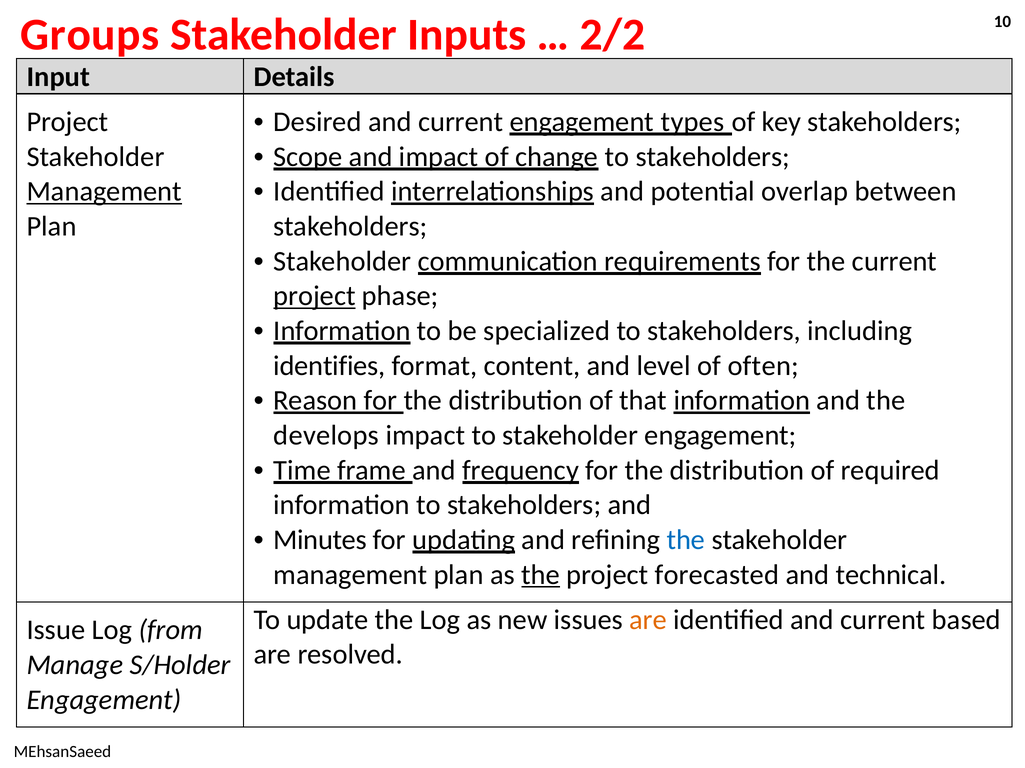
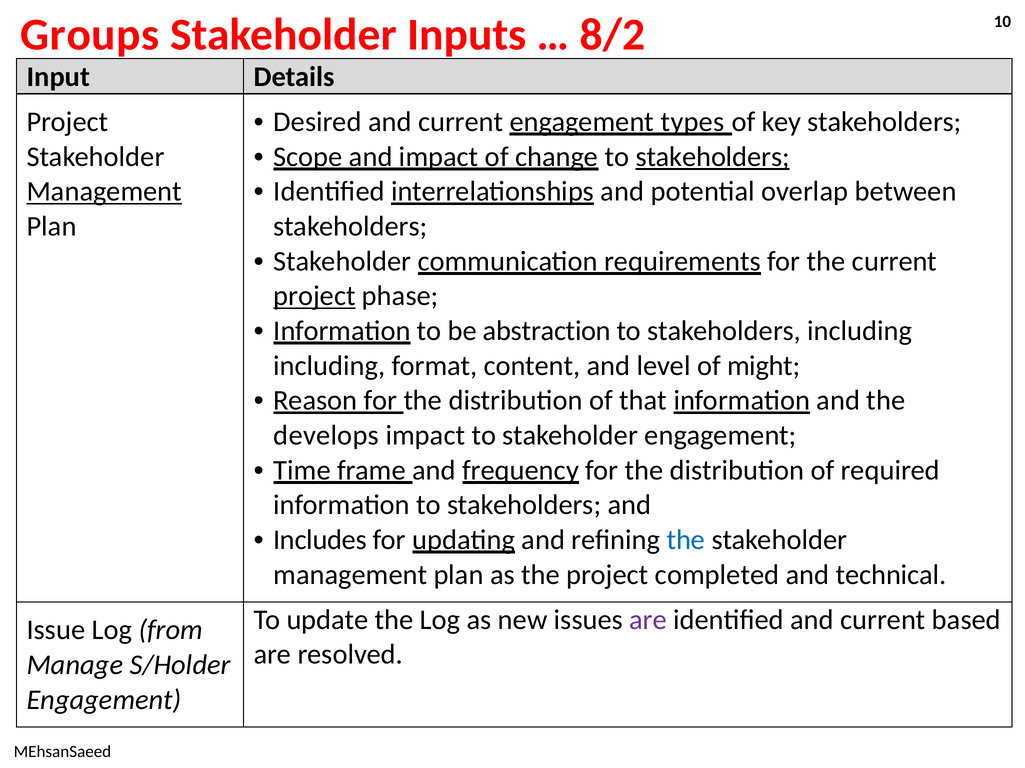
2/2: 2/2 -> 8/2
stakeholders at (713, 157) underline: none -> present
specialized: specialized -> abstraction
identifies at (329, 366): identifies -> including
often: often -> might
Minutes: Minutes -> Includes
the at (541, 575) underline: present -> none
forecasted: forecasted -> completed
are at (648, 620) colour: orange -> purple
